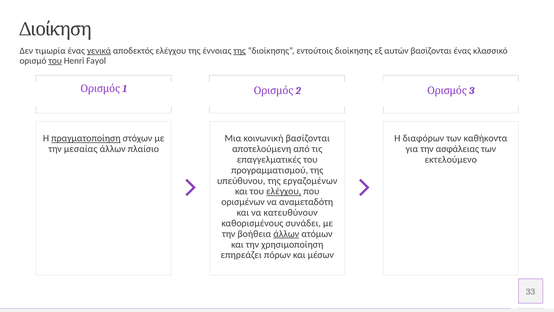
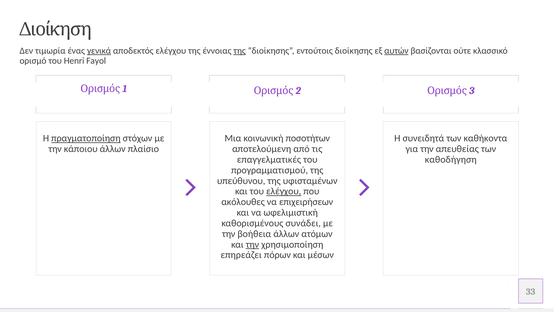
αυτών underline: none -> present
βασίζονται ένας: ένας -> ούτε
του at (55, 61) underline: present -> none
κοινωνική βασίζονται: βασίζονται -> ποσοτήτων
διαφόρων: διαφόρων -> συνειδητά
μεσαίας: μεσαίας -> κάποιου
ασφάλειας: ασφάλειας -> απευθείας
εκτελούμενο: εκτελούμενο -> καθοδήγηση
εργαζομένων: εργαζομένων -> υφισταμένων
ορισμένων: ορισμένων -> ακόλουθες
αναμεταδότη: αναμεταδότη -> επιχειρήσεων
κατευθύνουν: κατευθύνουν -> ωφελιμιστική
άλλων at (286, 234) underline: present -> none
την at (252, 244) underline: none -> present
